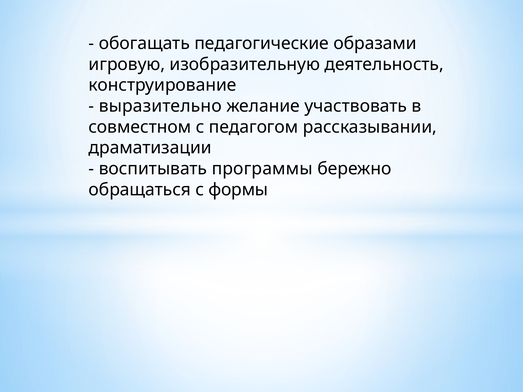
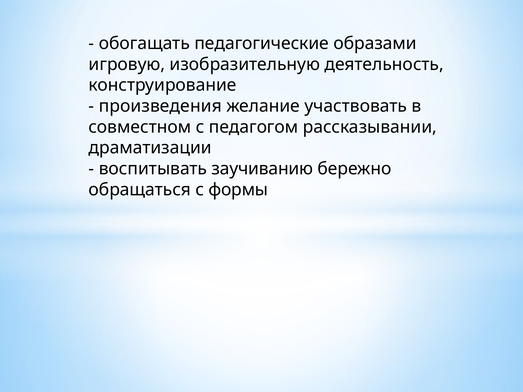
выразительно: выразительно -> произведения
программы: программы -> заучиванию
